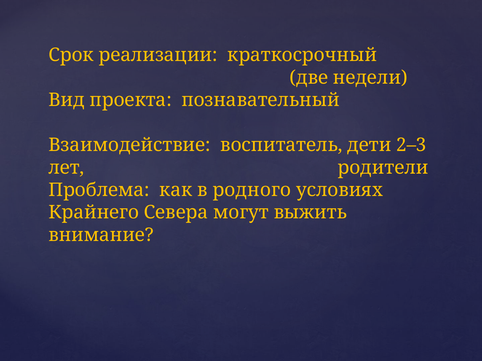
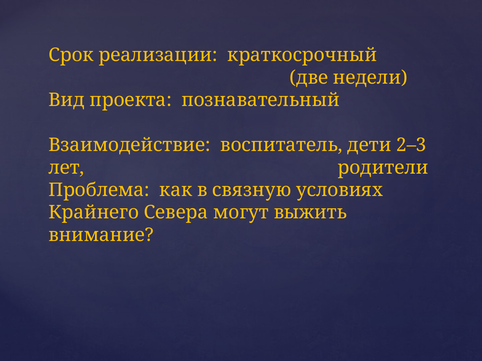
родного: родного -> связную
